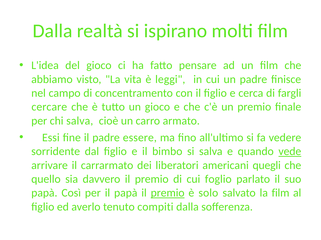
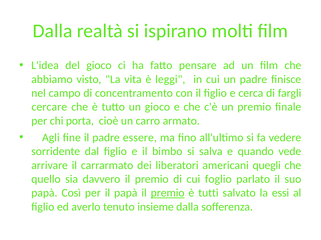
chi salva: salva -> porta
Essi: Essi -> Agli
vede underline: present -> none
solo: solo -> tutti
la film: film -> essi
compiti: compiti -> insieme
